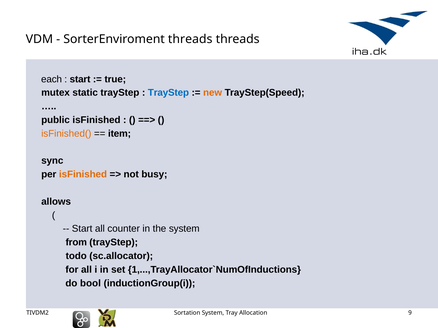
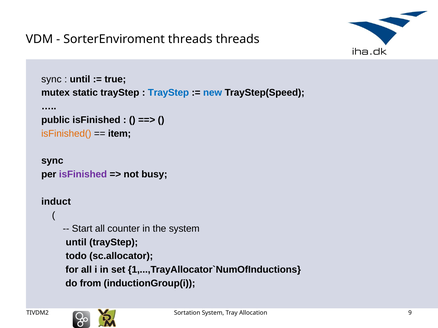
each at (52, 79): each -> sync
start at (80, 79): start -> until
new colour: orange -> blue
isFinished at (83, 175) colour: orange -> purple
allows: allows -> induct
from at (76, 243): from -> until
bool: bool -> from
